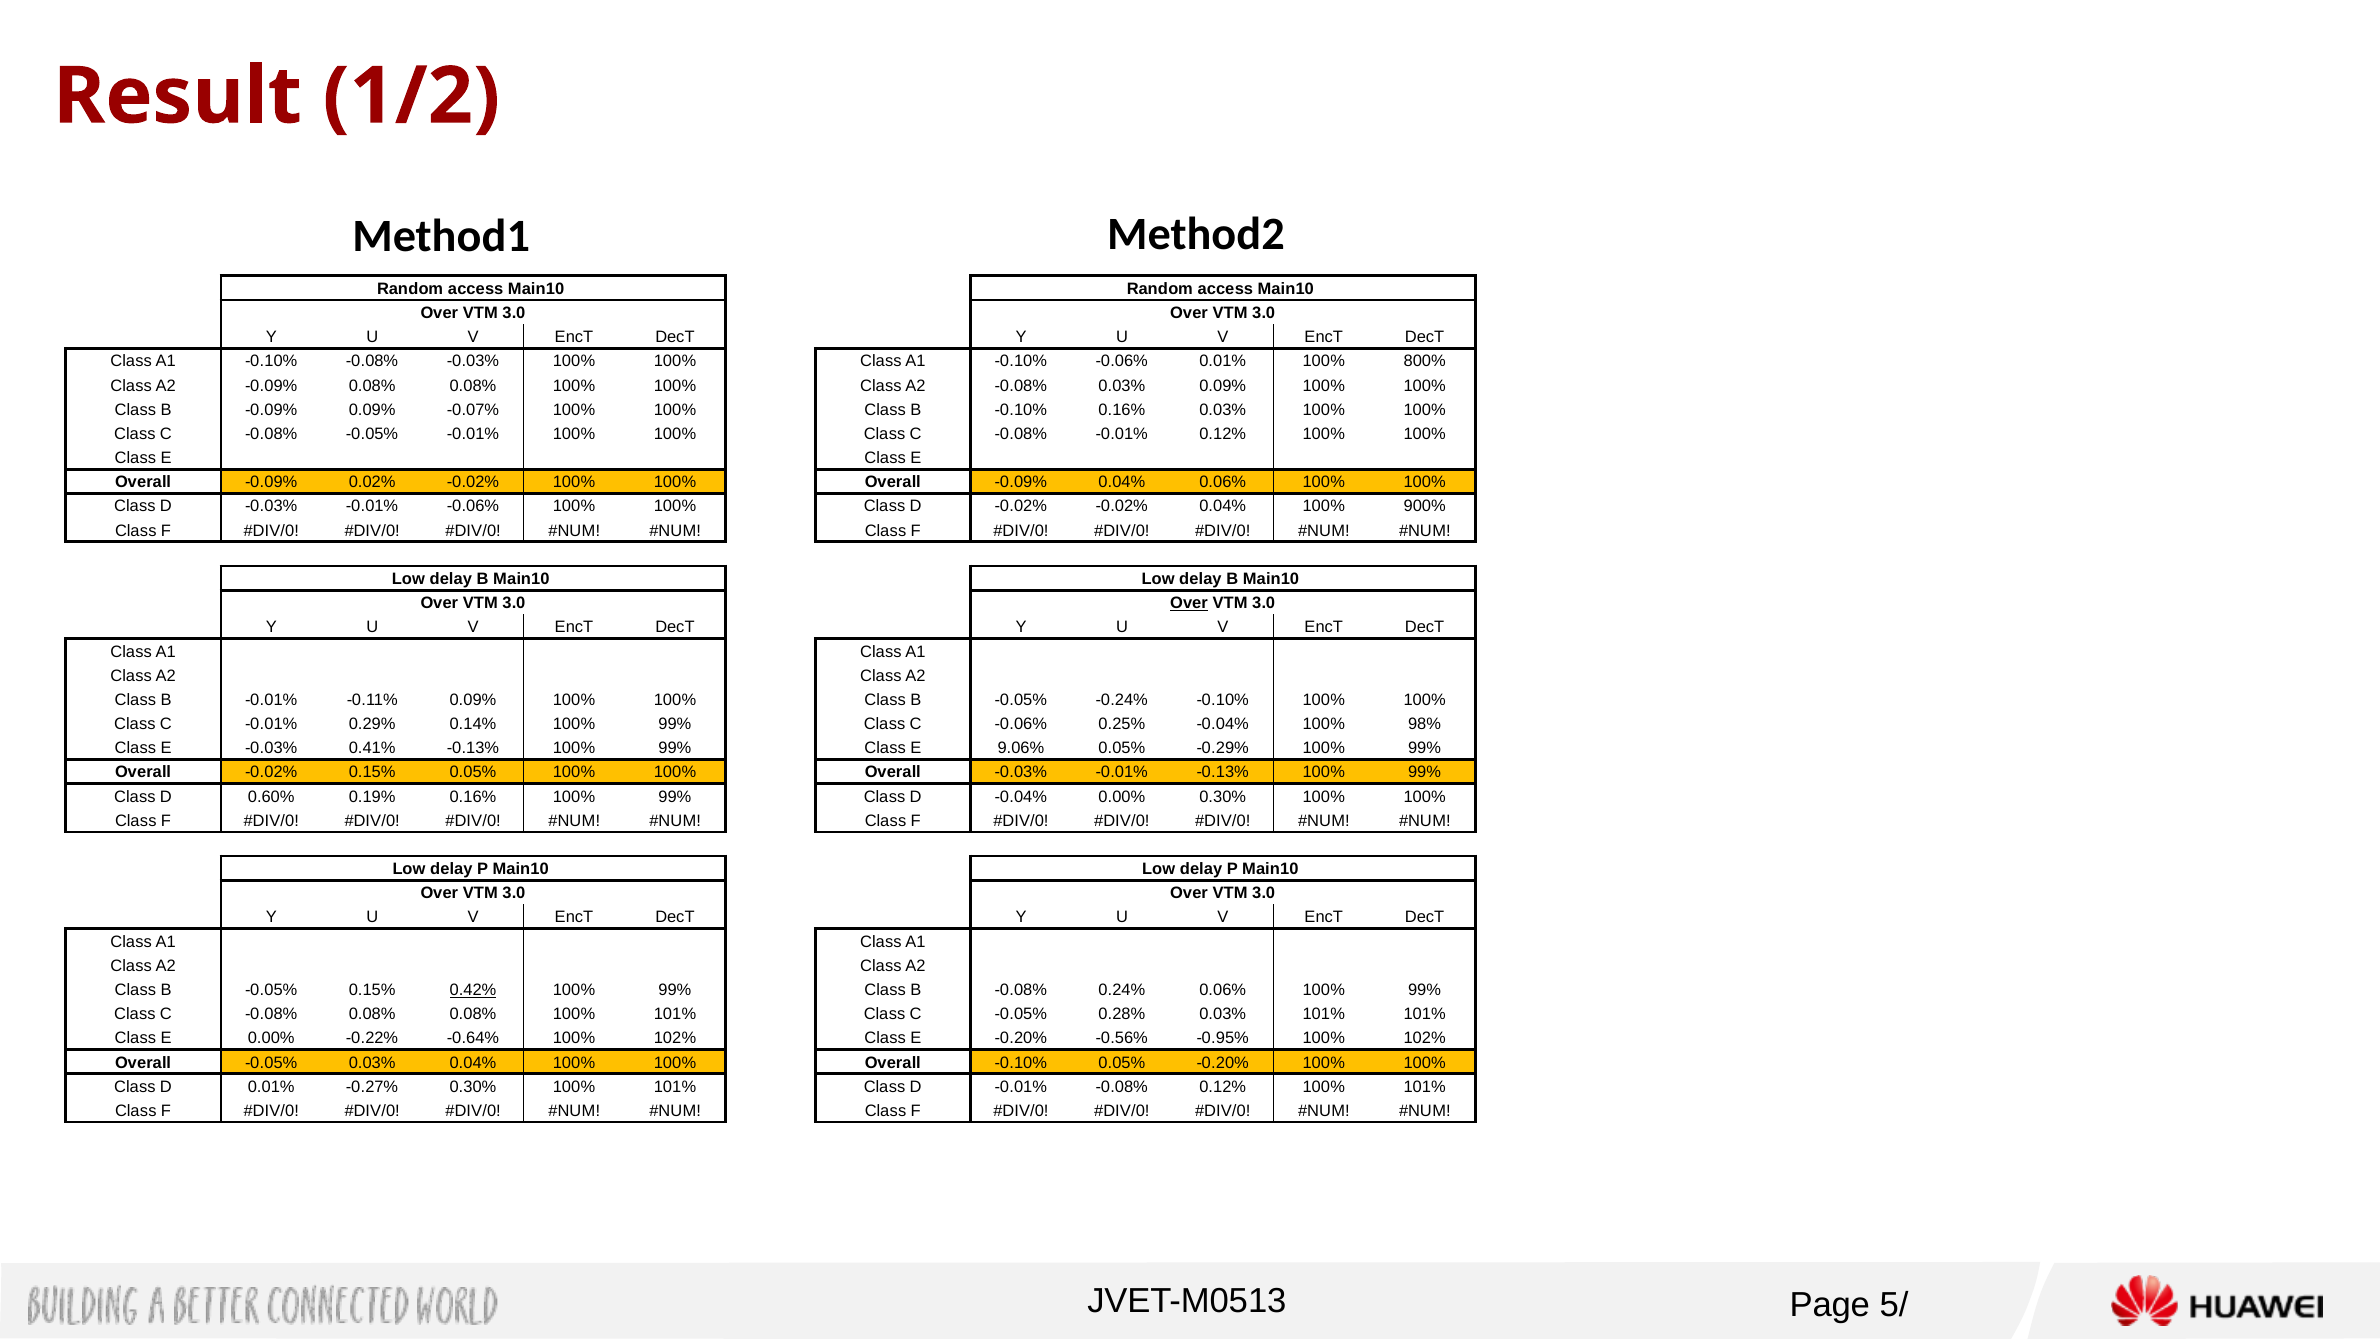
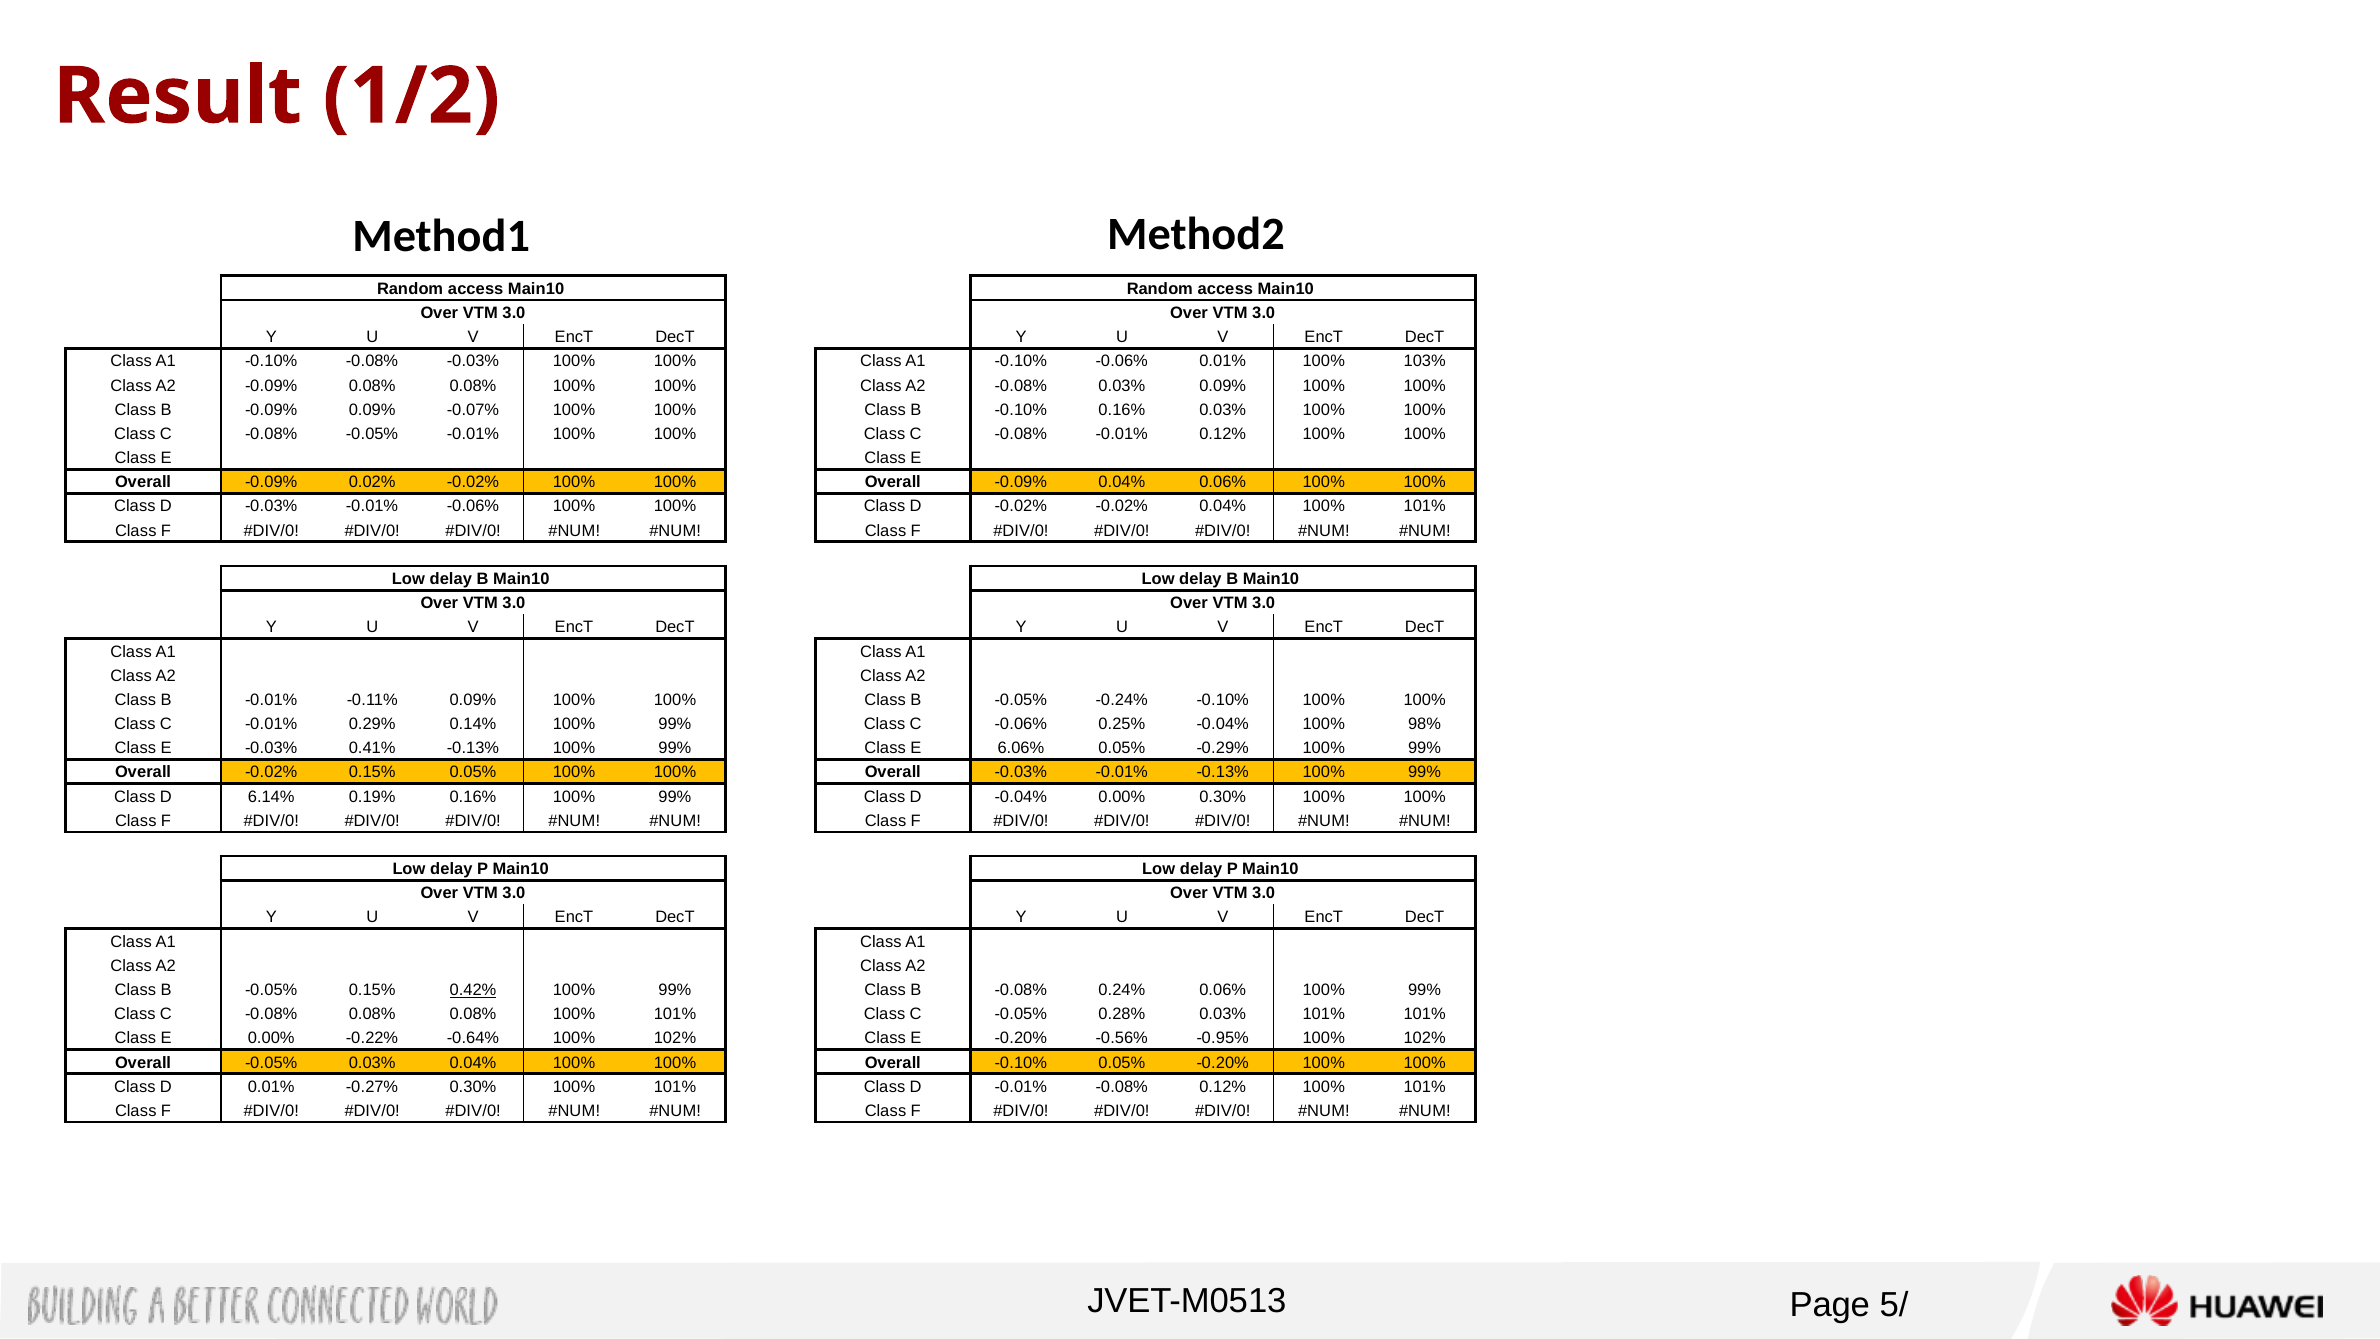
800%: 800% -> 103%
0.04% 100% 900%: 900% -> 101%
Over at (1189, 603) underline: present -> none
9.06%: 9.06% -> 6.06%
0.60%: 0.60% -> 6.14%
